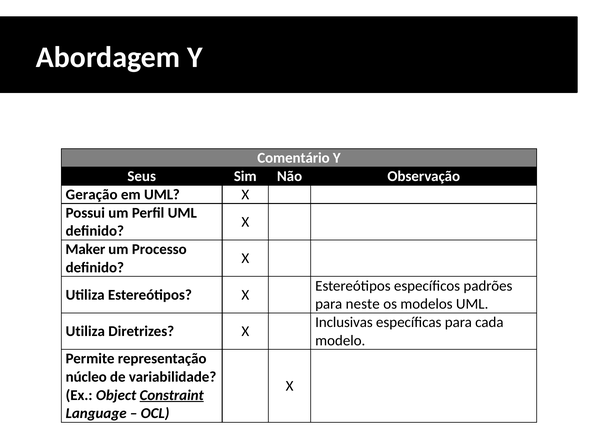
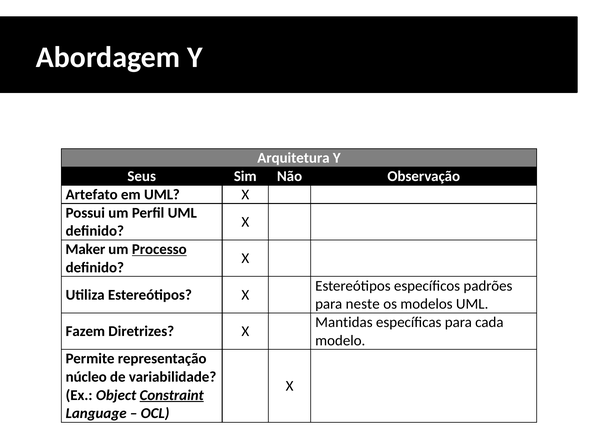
Comentário: Comentário -> Arquitetura
Geração: Geração -> Artefato
Processo underline: none -> present
Inclusivas: Inclusivas -> Mantidas
Utiliza at (85, 332): Utiliza -> Fazem
